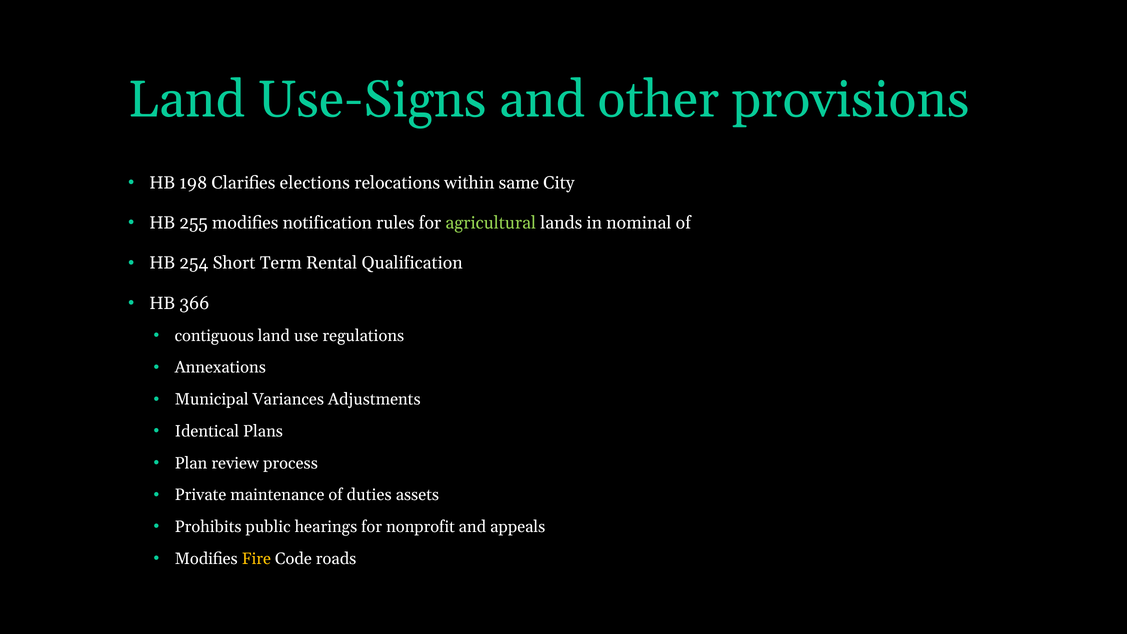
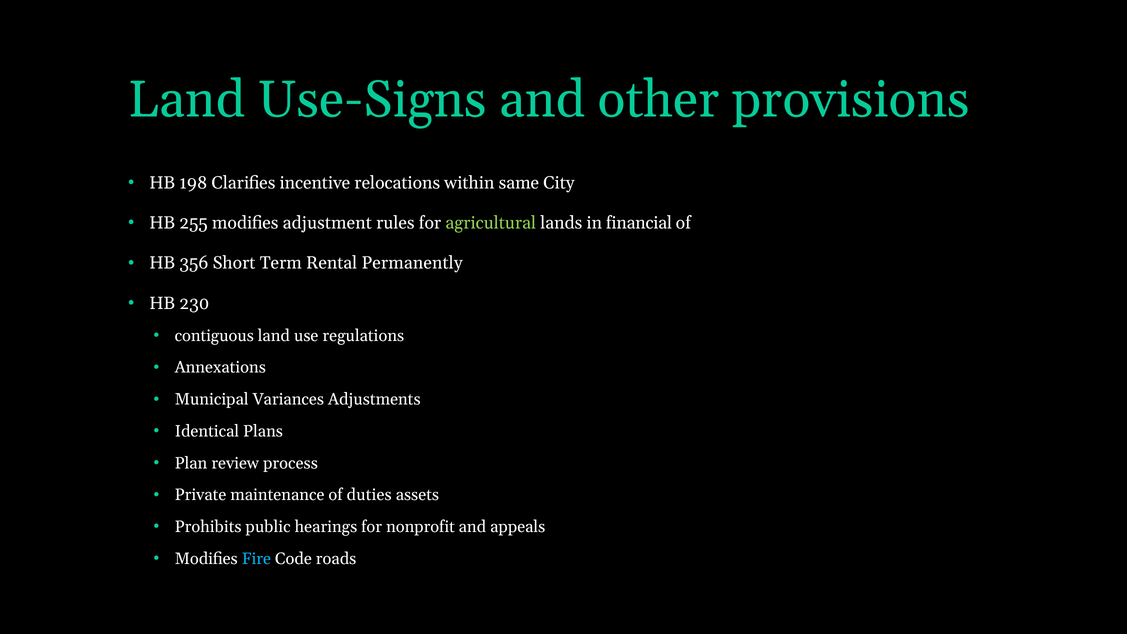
elections: elections -> incentive
notification: notification -> adjustment
nominal: nominal -> financial
254: 254 -> 356
Qualification: Qualification -> Permanently
366: 366 -> 230
Fire colour: yellow -> light blue
